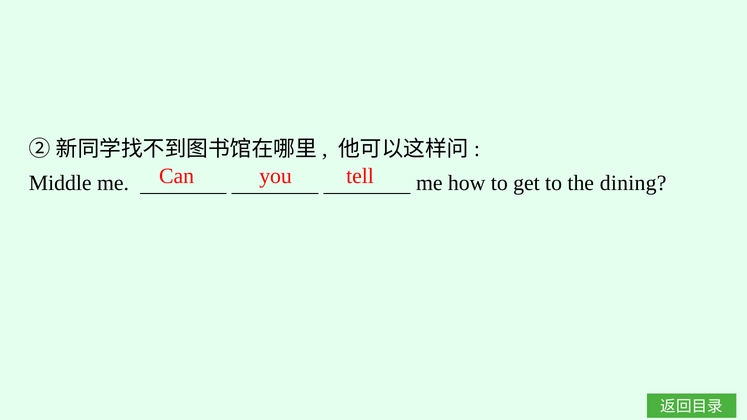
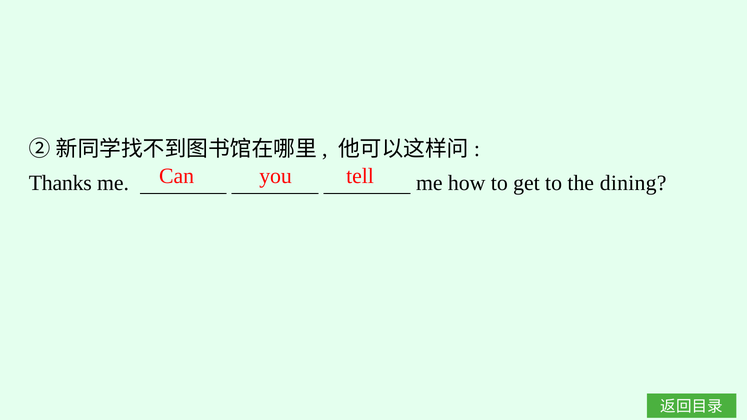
Middle: Middle -> Thanks
